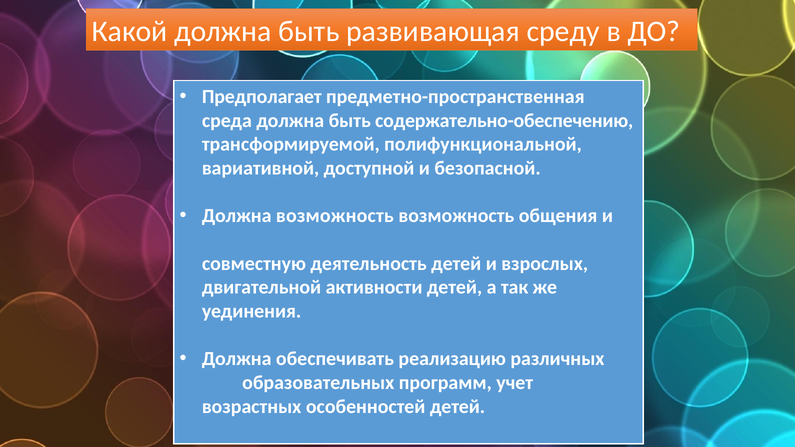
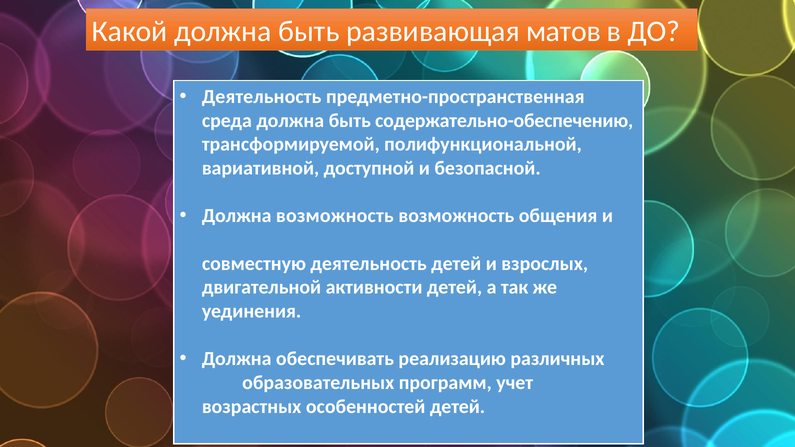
среду: среду -> матов
Предполагает at (262, 97): Предполагает -> Деятельность
